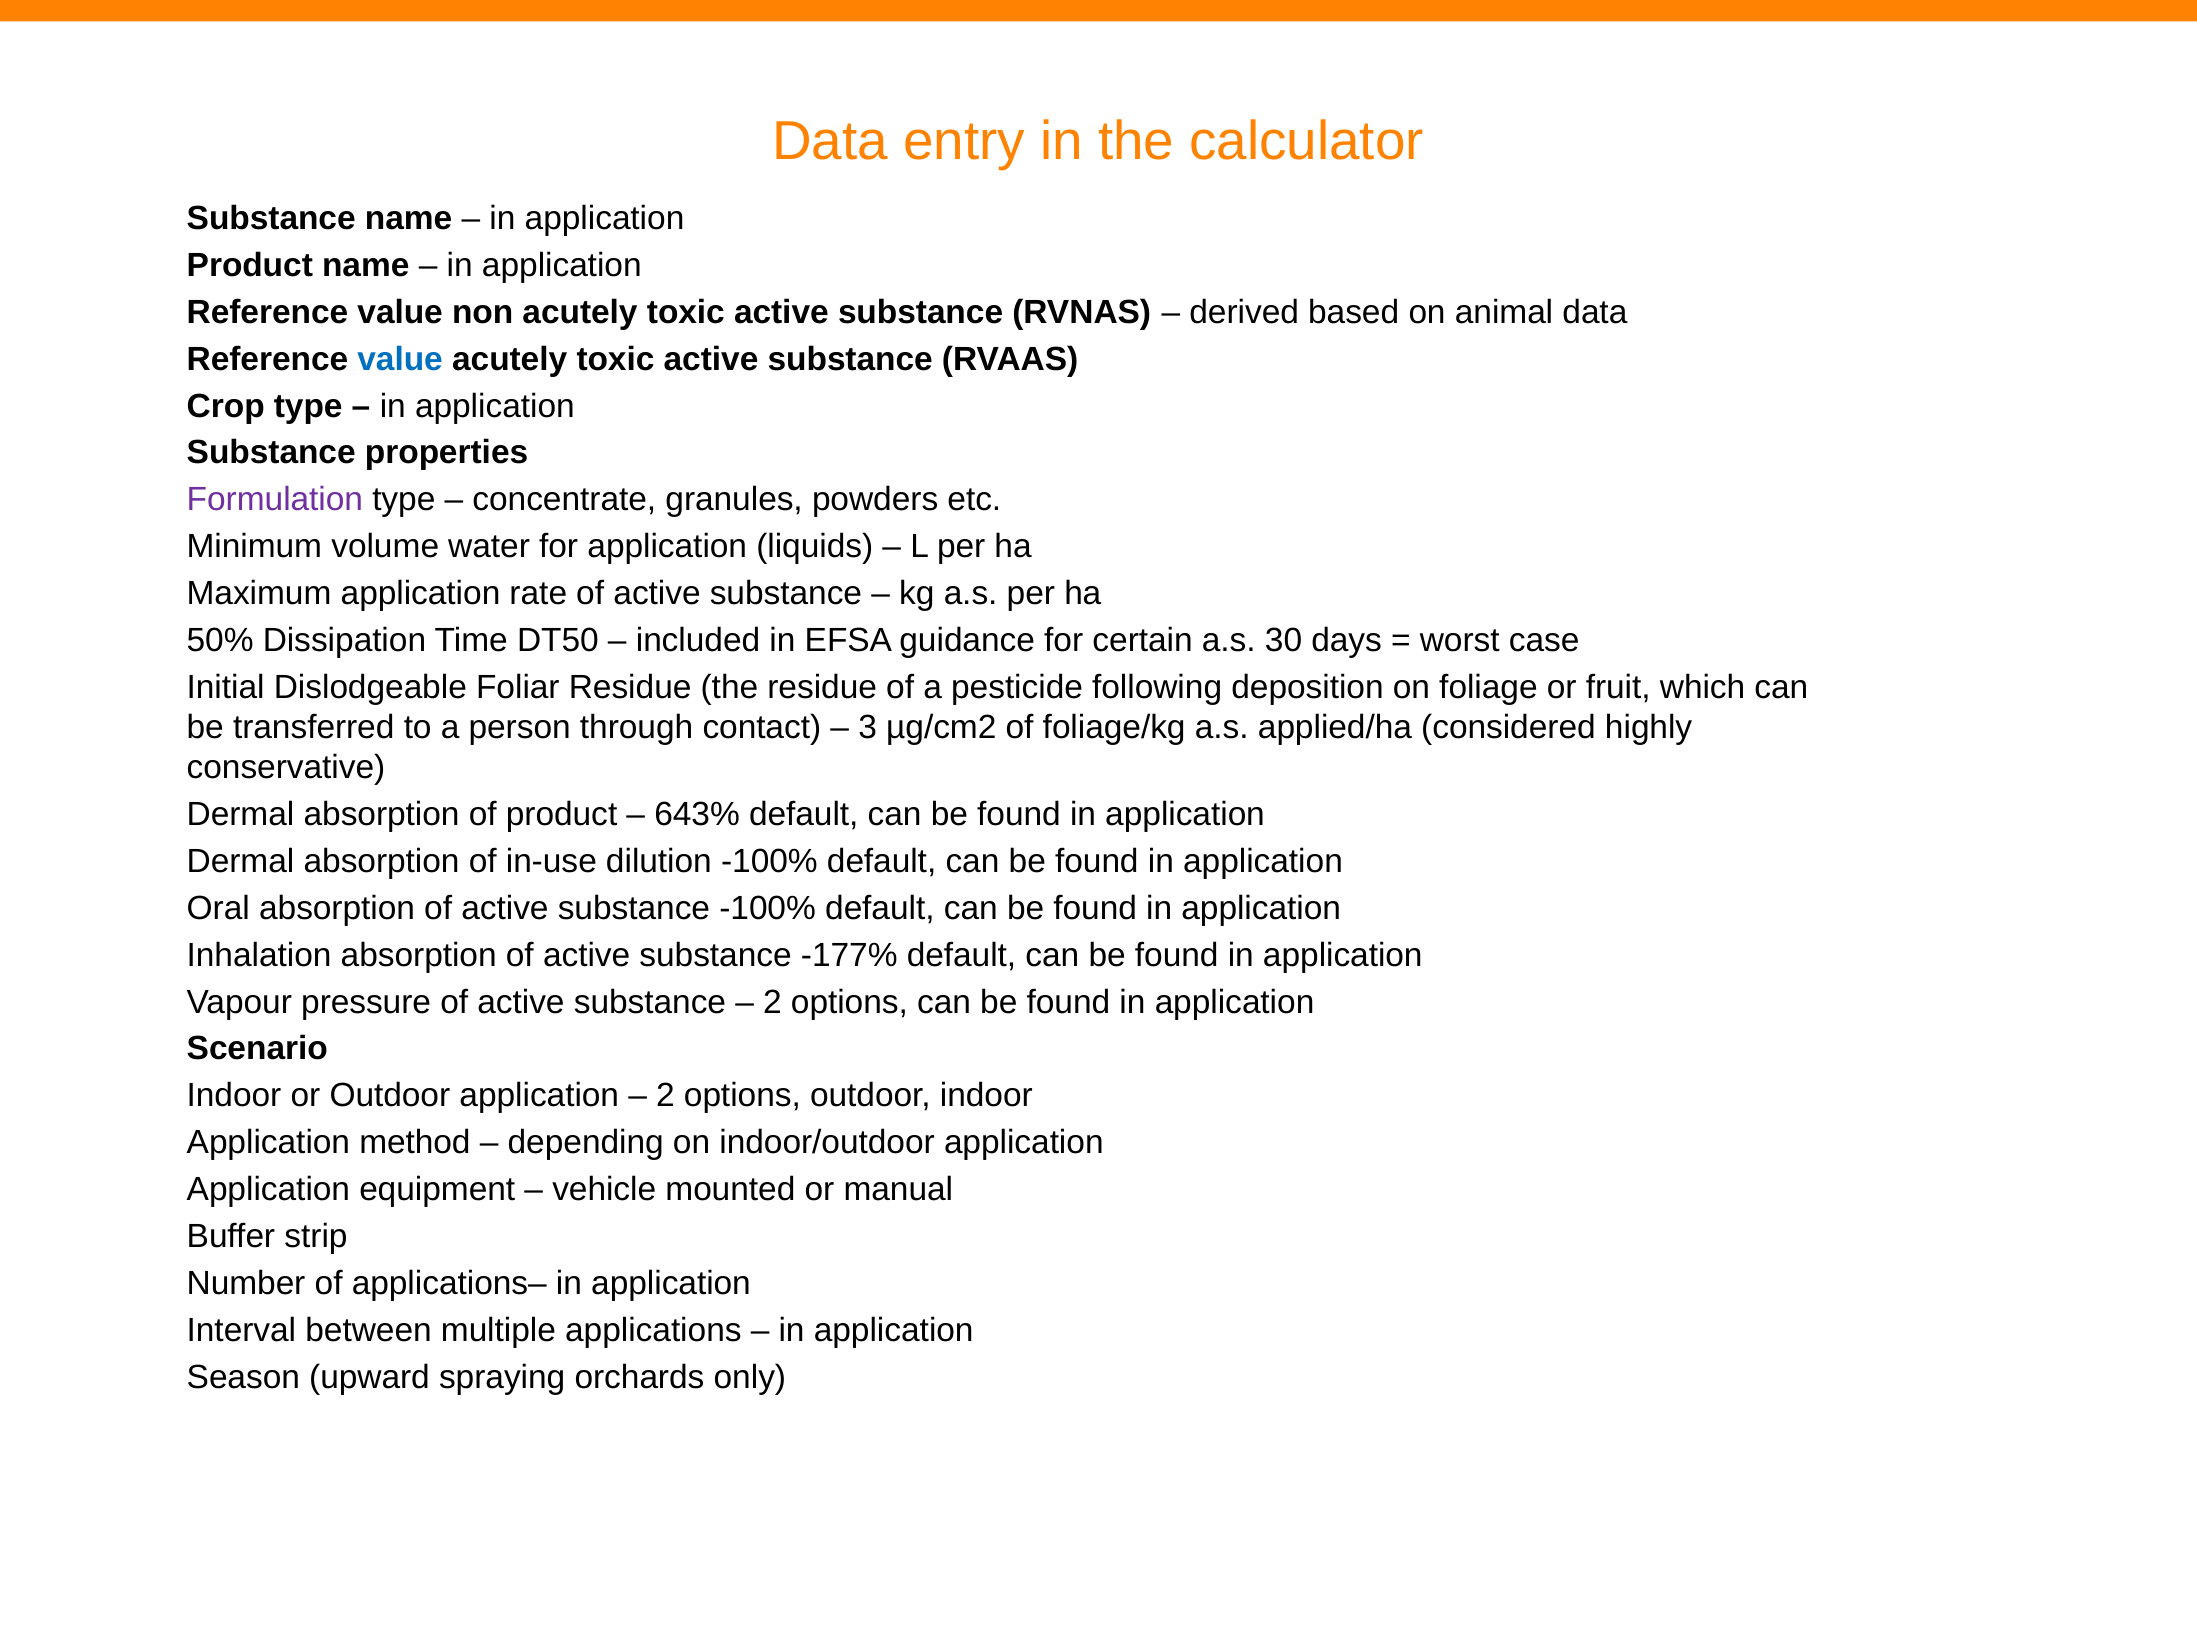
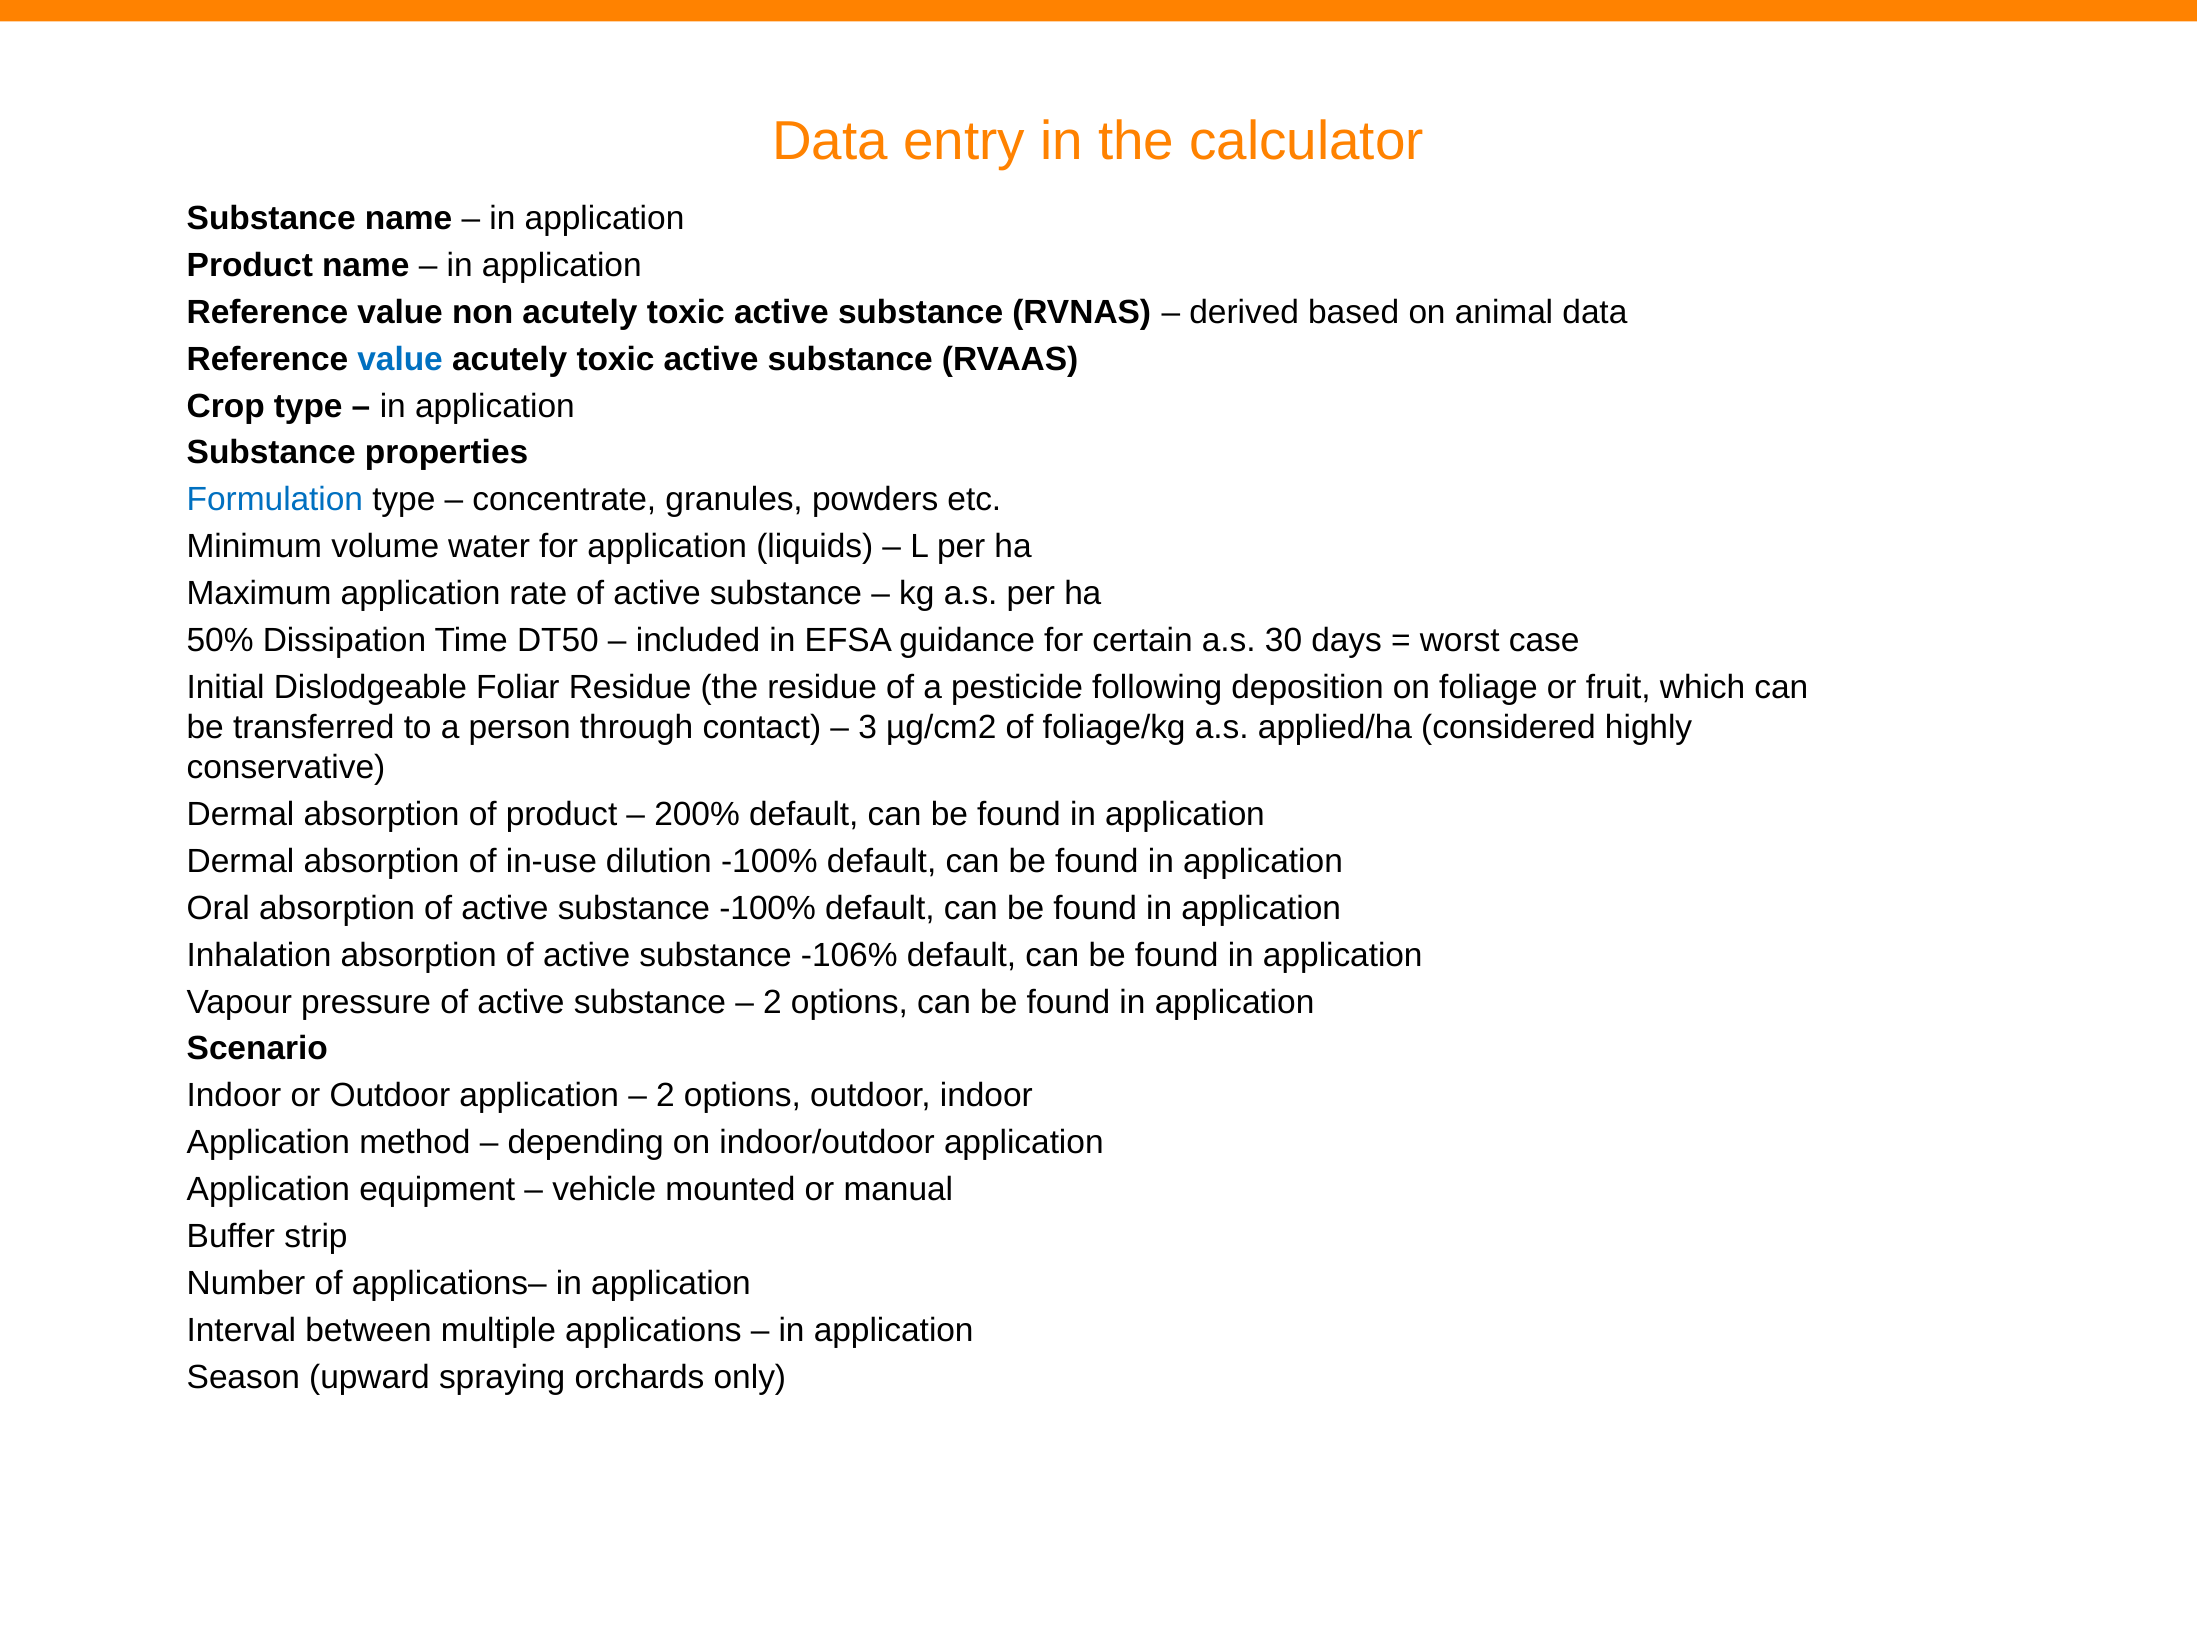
Formulation colour: purple -> blue
643%: 643% -> 200%
-177%: -177% -> -106%
